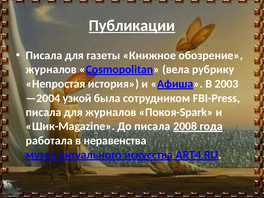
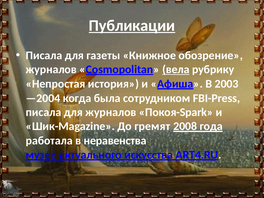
вела underline: none -> present
узкой: узкой -> когда
До писала: писала -> гремят
